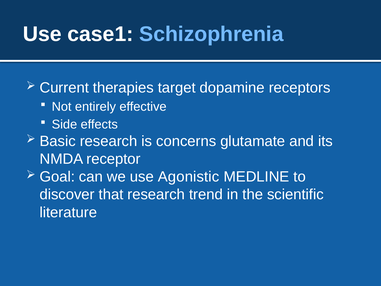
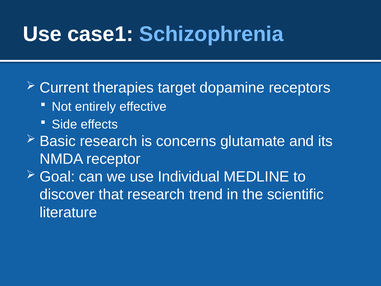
Agonistic: Agonistic -> Individual
